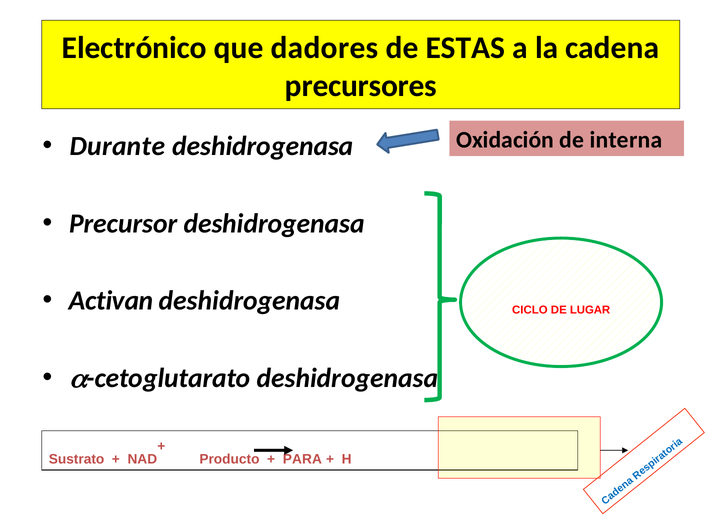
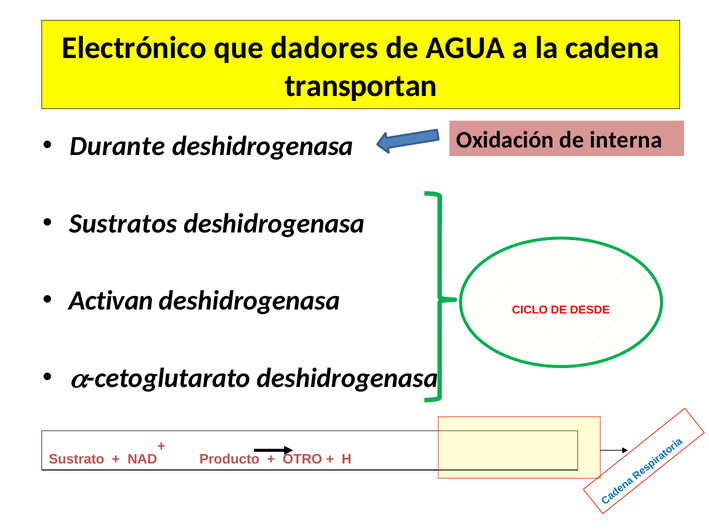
ESTAS: ESTAS -> AGUA
precursores: precursores -> transportan
Precursor: Precursor -> Sustratos
LUGAR: LUGAR -> DESDE
PARA: PARA -> OTRO
